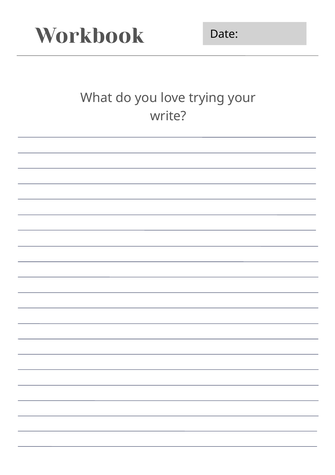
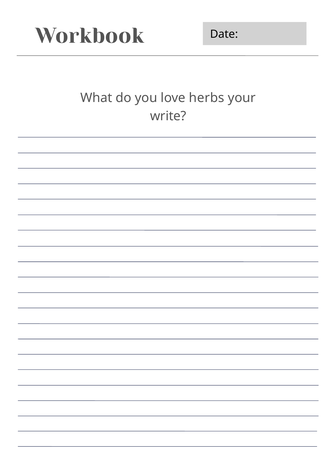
trying: trying -> herbs
